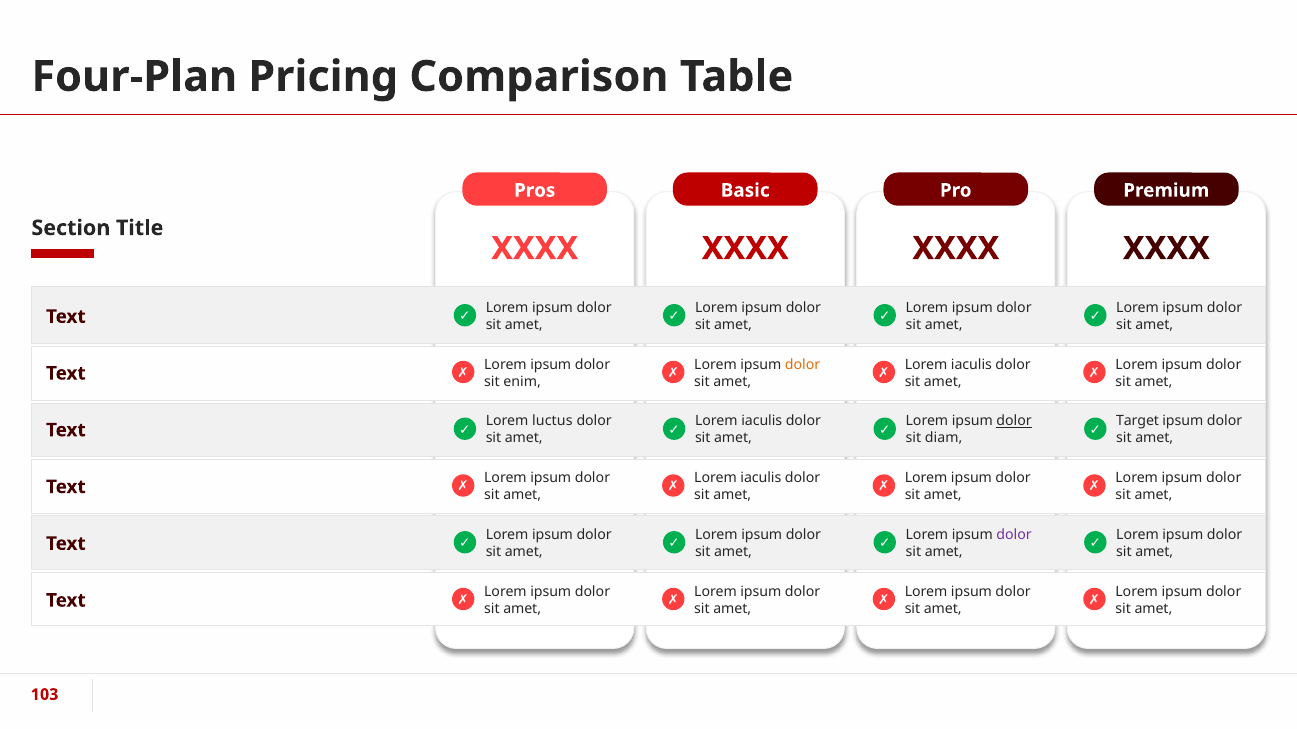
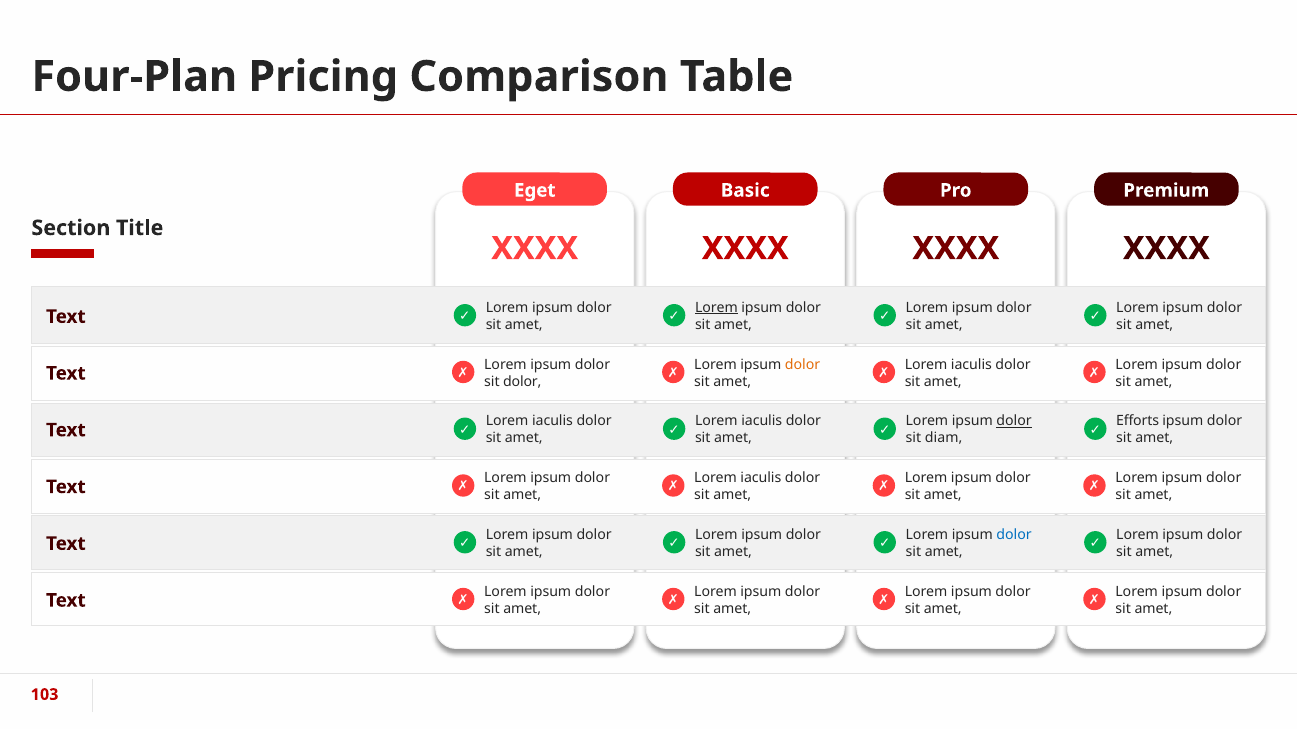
Pros: Pros -> Eget
Lorem at (716, 308) underline: none -> present
sit enim: enim -> dolor
luctus at (552, 422): luctus -> iaculis
Target: Target -> Efforts
dolor at (1014, 535) colour: purple -> blue
